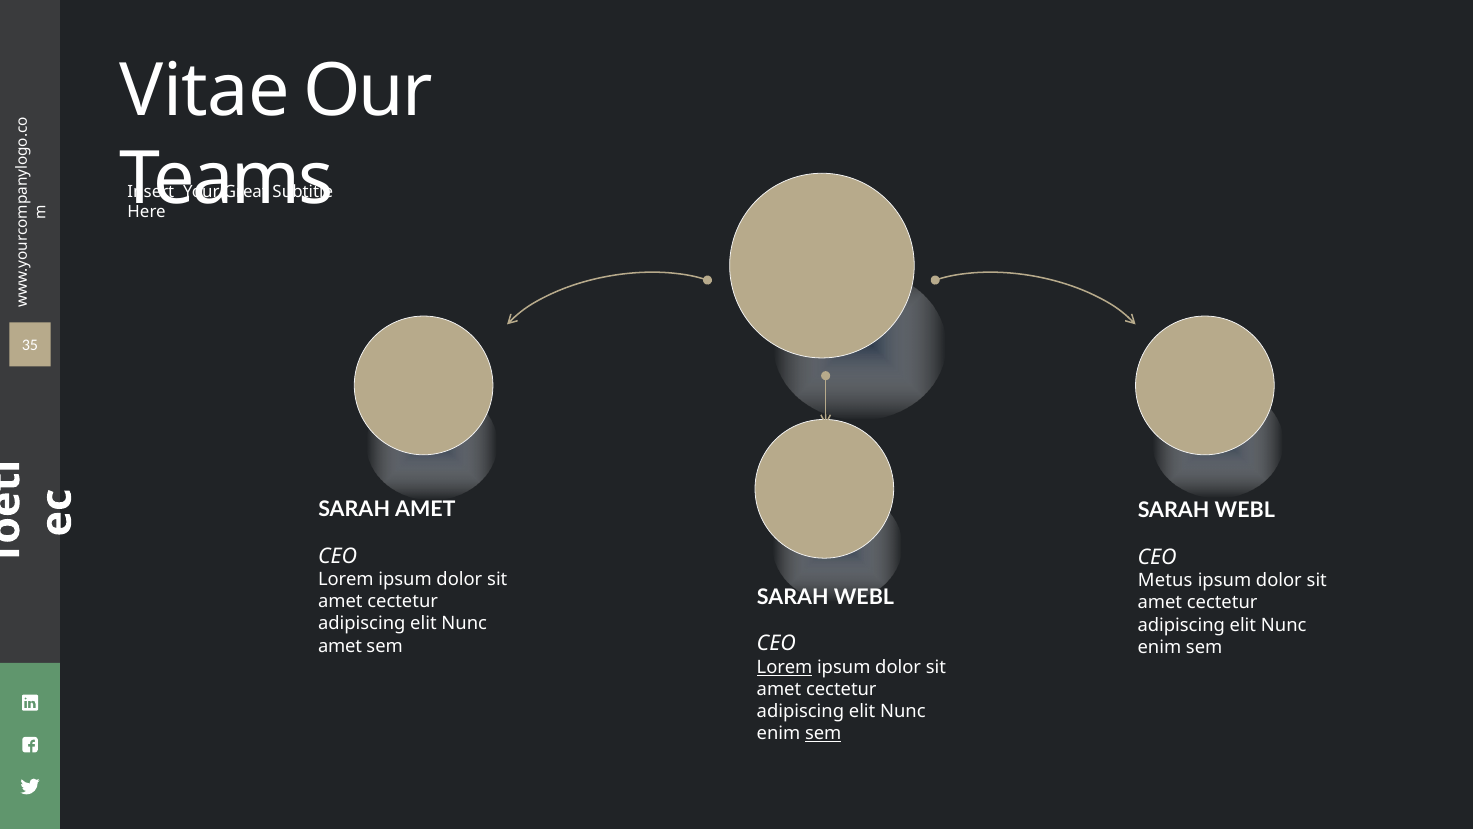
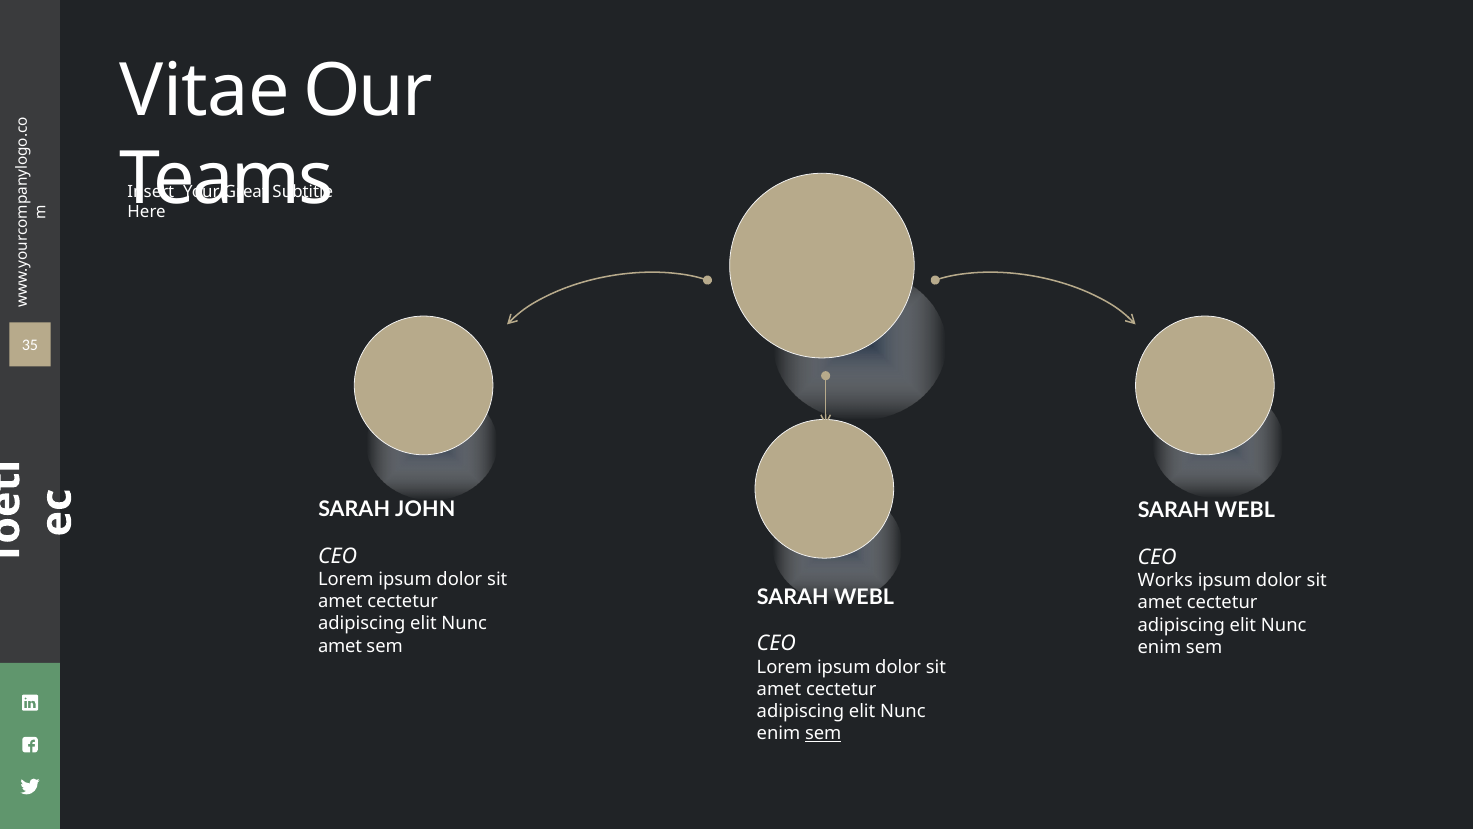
SARAH AMET: AMET -> JOHN
Metus: Metus -> Works
Lorem at (785, 667) underline: present -> none
